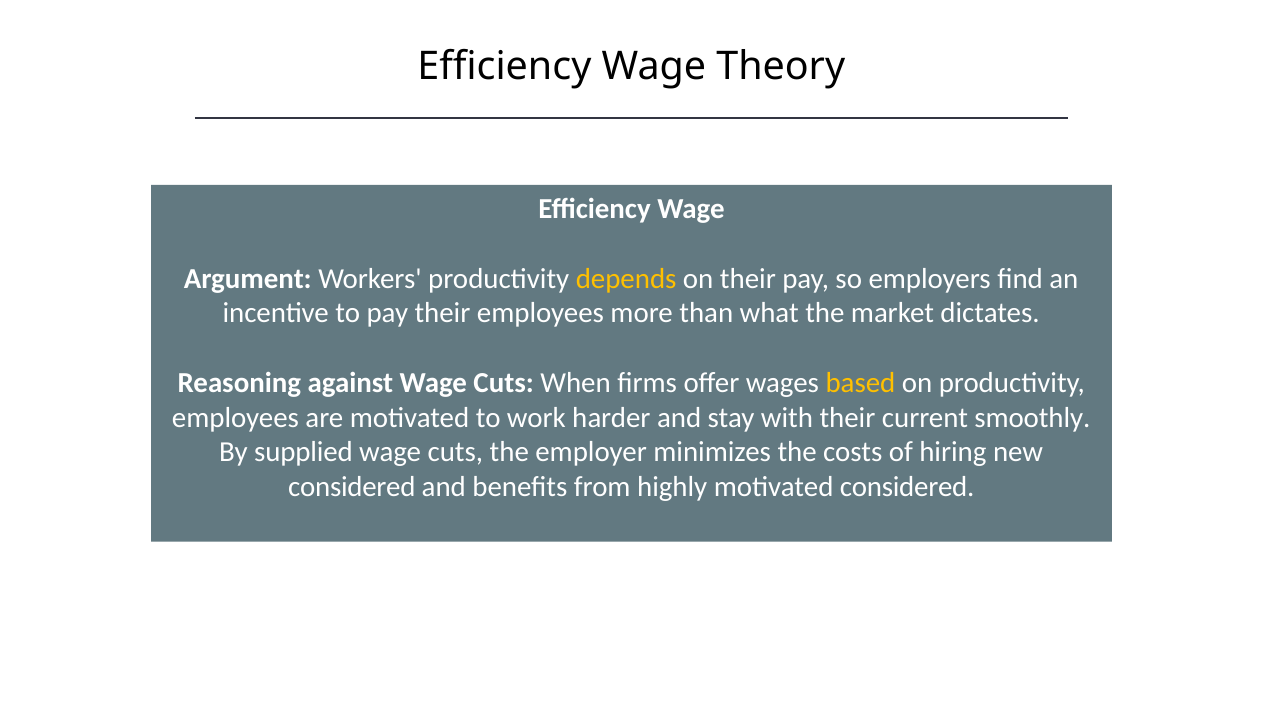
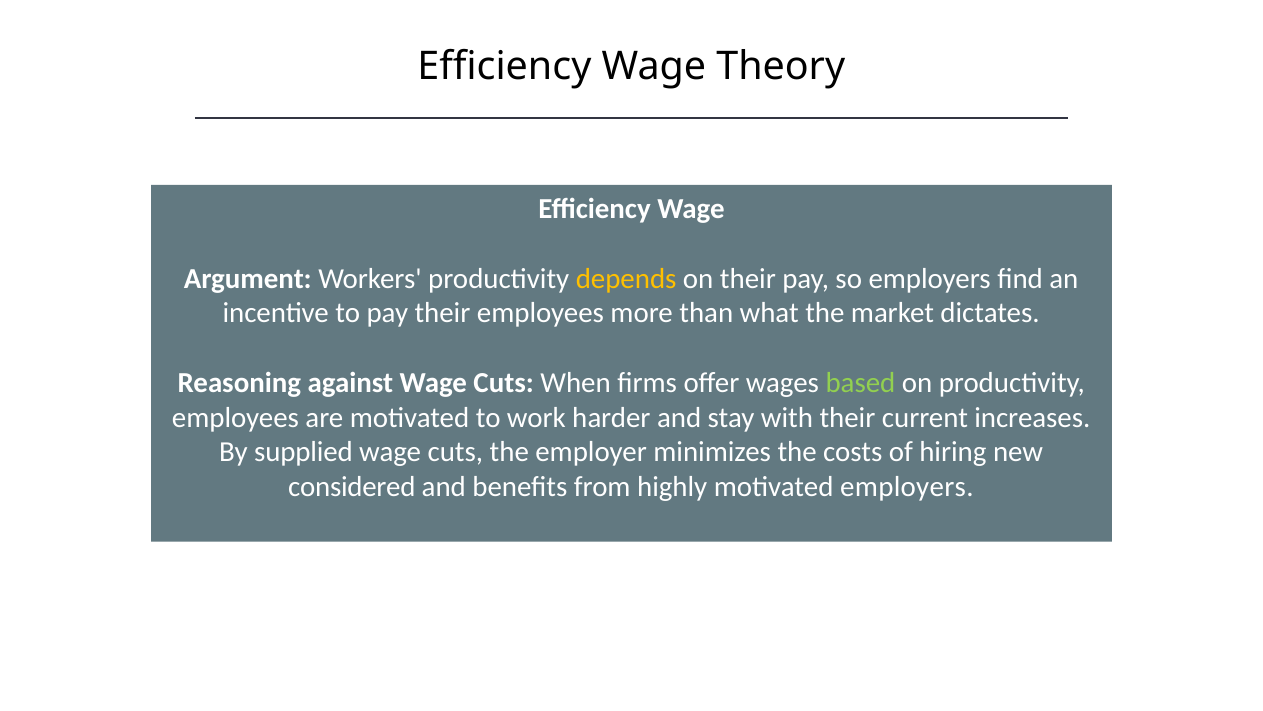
based colour: yellow -> light green
smoothly: smoothly -> increases
motivated considered: considered -> employers
